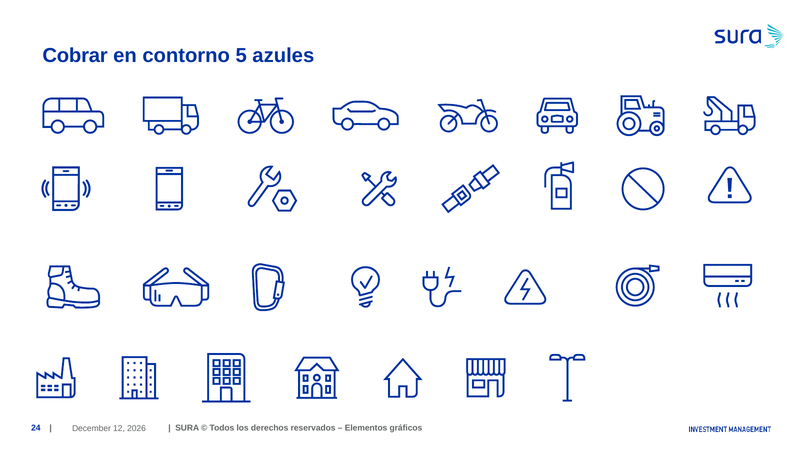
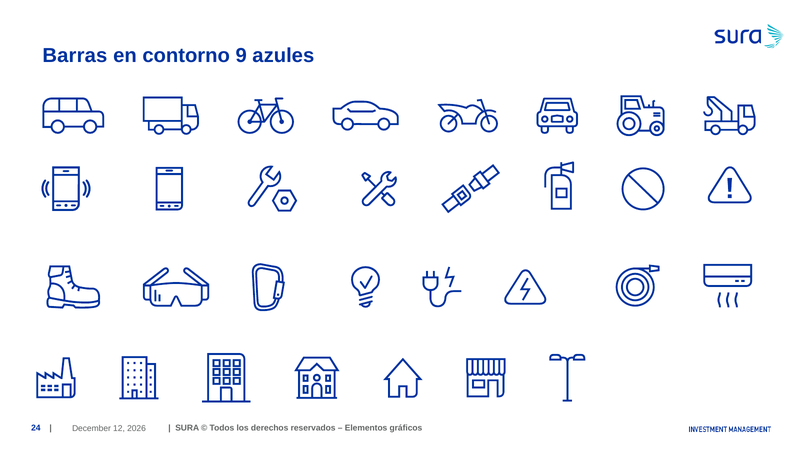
Cobrar: Cobrar -> Barras
5: 5 -> 9
